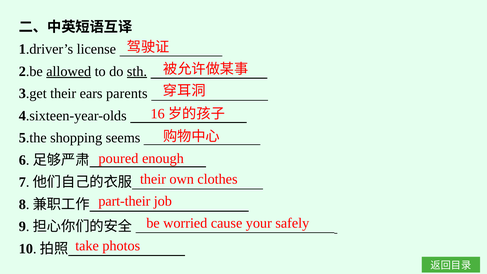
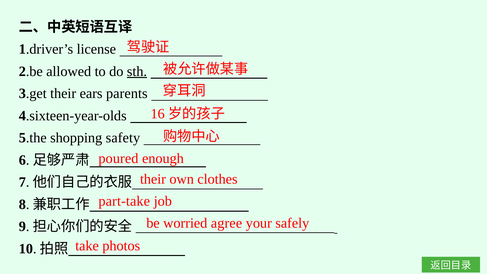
allowed underline: present -> none
seems: seems -> safety
part-their: part-their -> part-take
cause: cause -> agree
